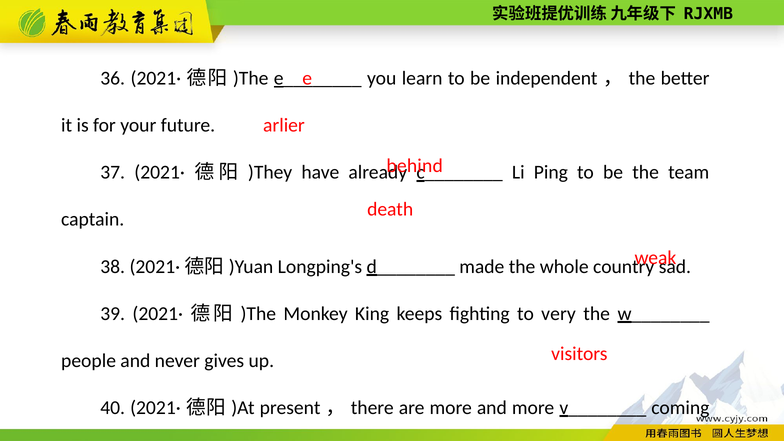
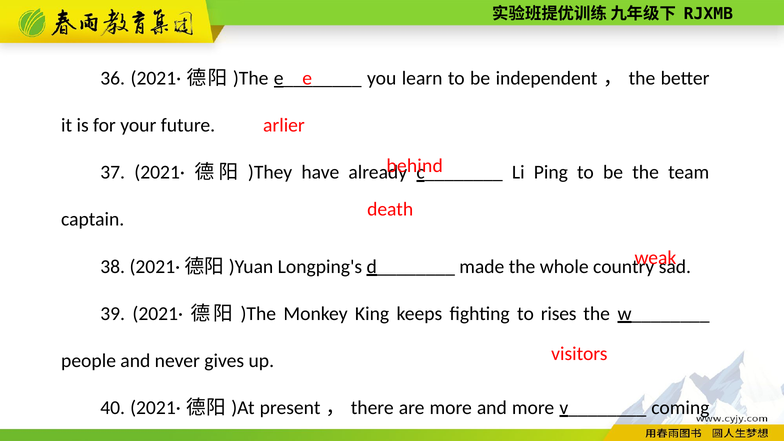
very: very -> rises
